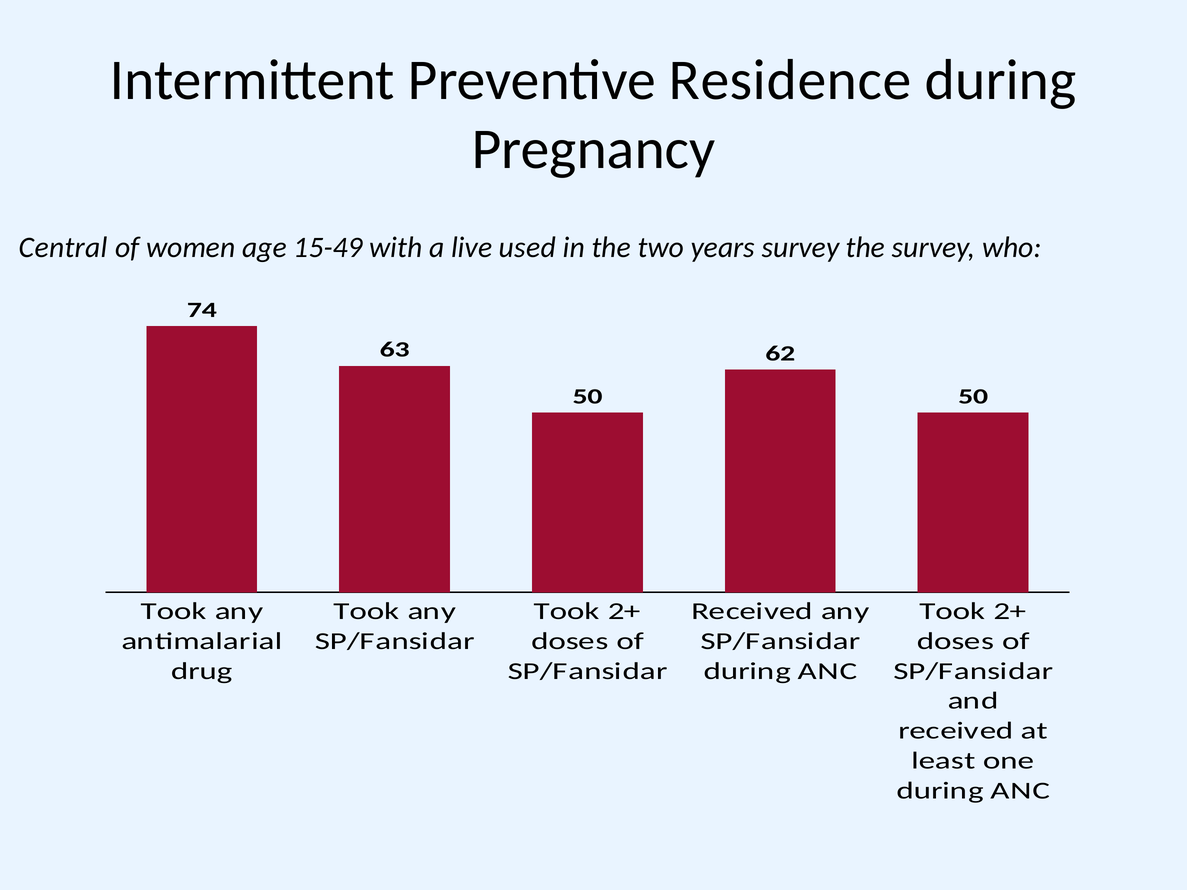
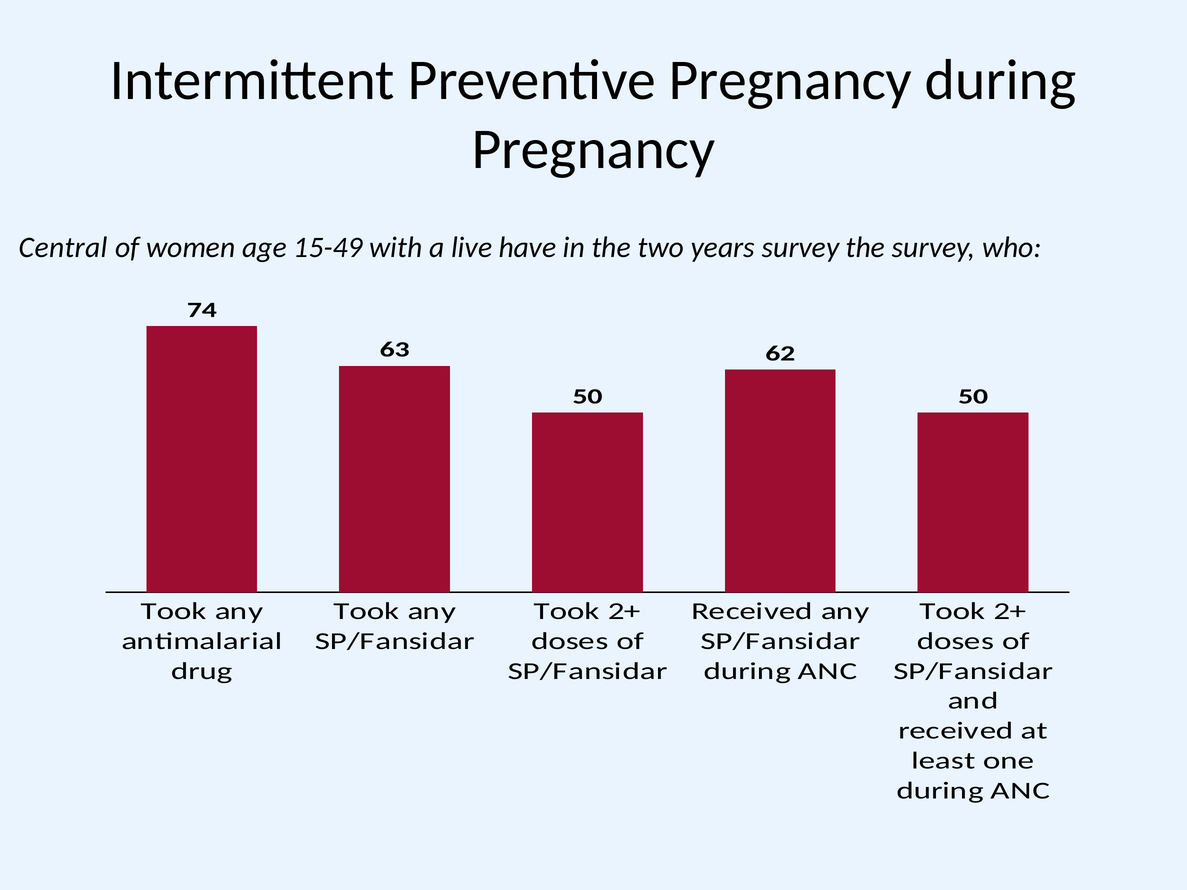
Preventive Residence: Residence -> Pregnancy
used: used -> have
